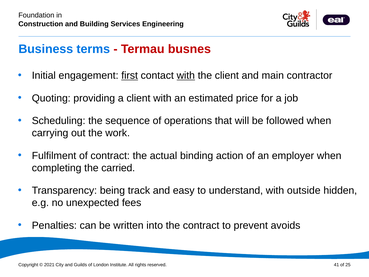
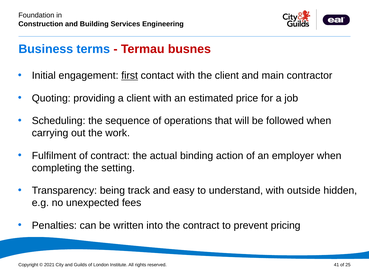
with at (186, 75) underline: present -> none
carried: carried -> setting
avoids: avoids -> pricing
